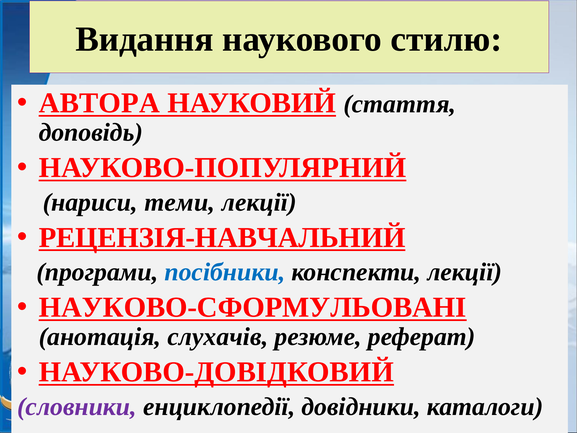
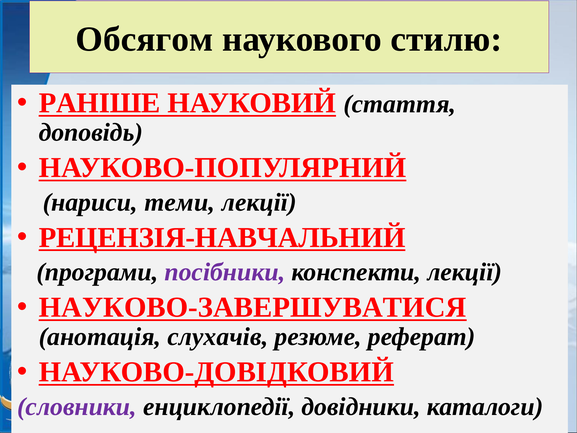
Видання: Видання -> Обсягом
АВТОРА: АВТОРА -> РАНІШЕ
посібники colour: blue -> purple
НАУКОВО-СФОРМУЛЬОВАНІ: НАУКОВО-СФОРМУЛЬОВАНІ -> НАУКОВО-ЗАВЕРШУВАТИСЯ
